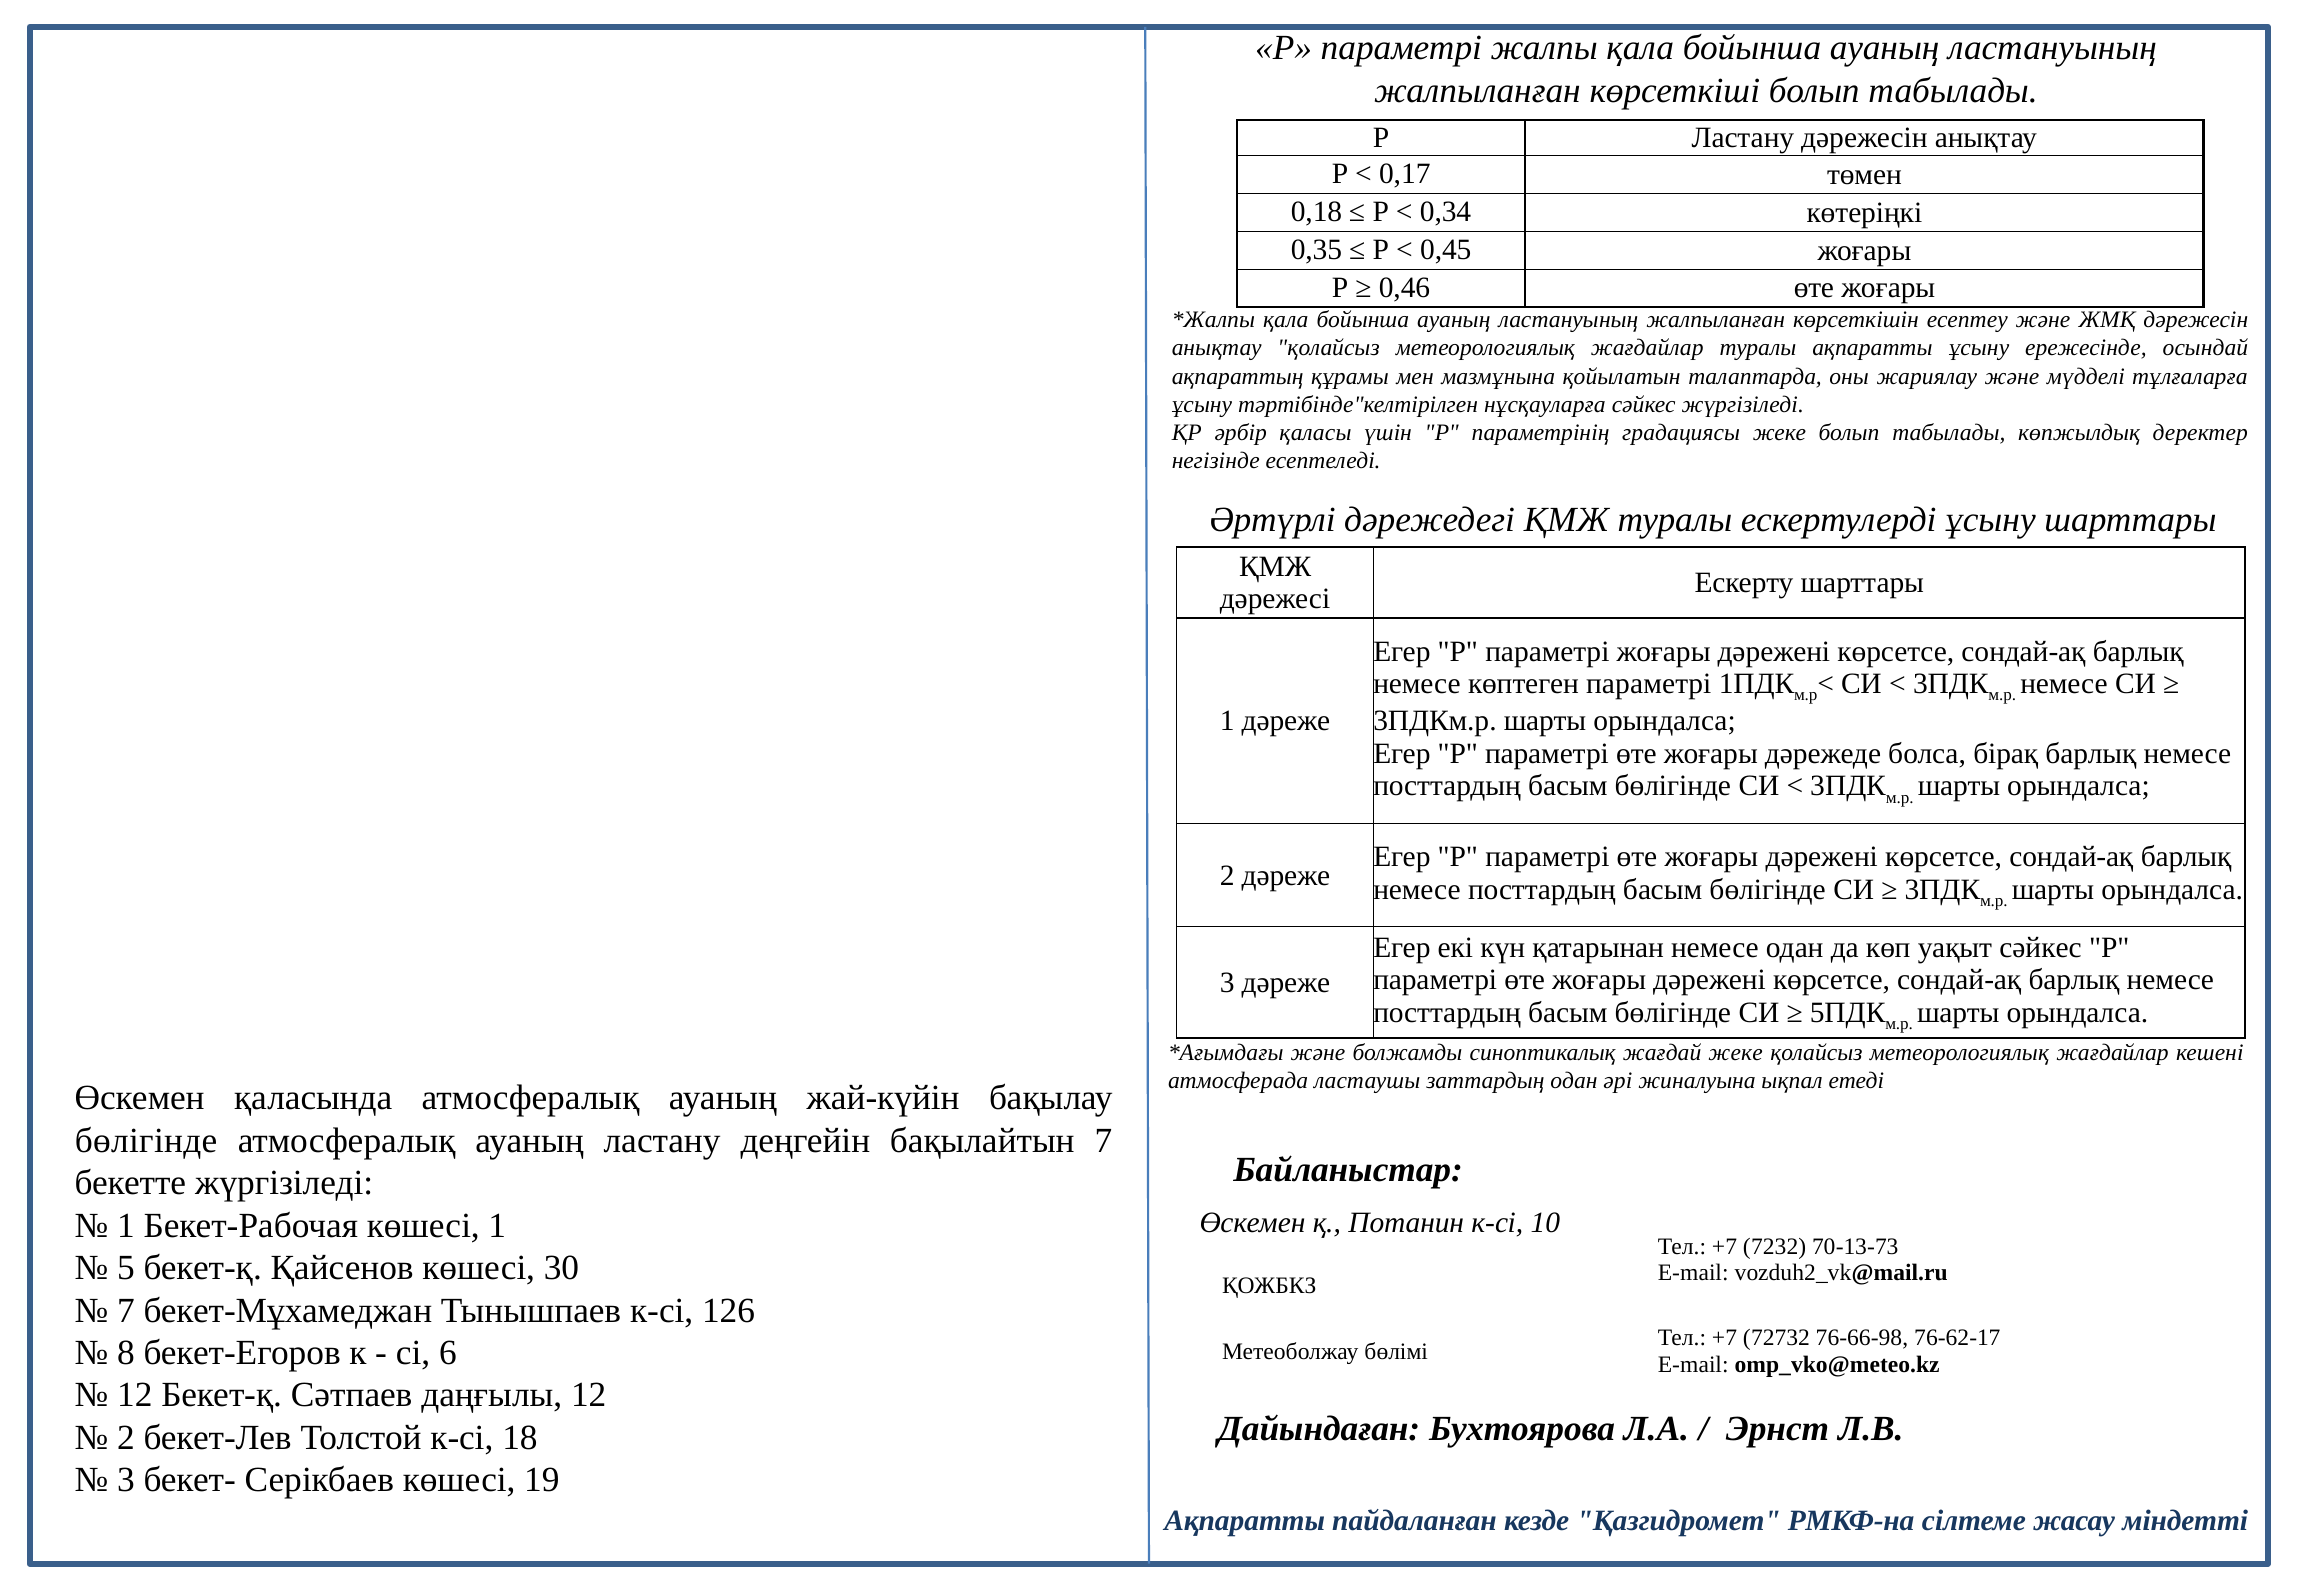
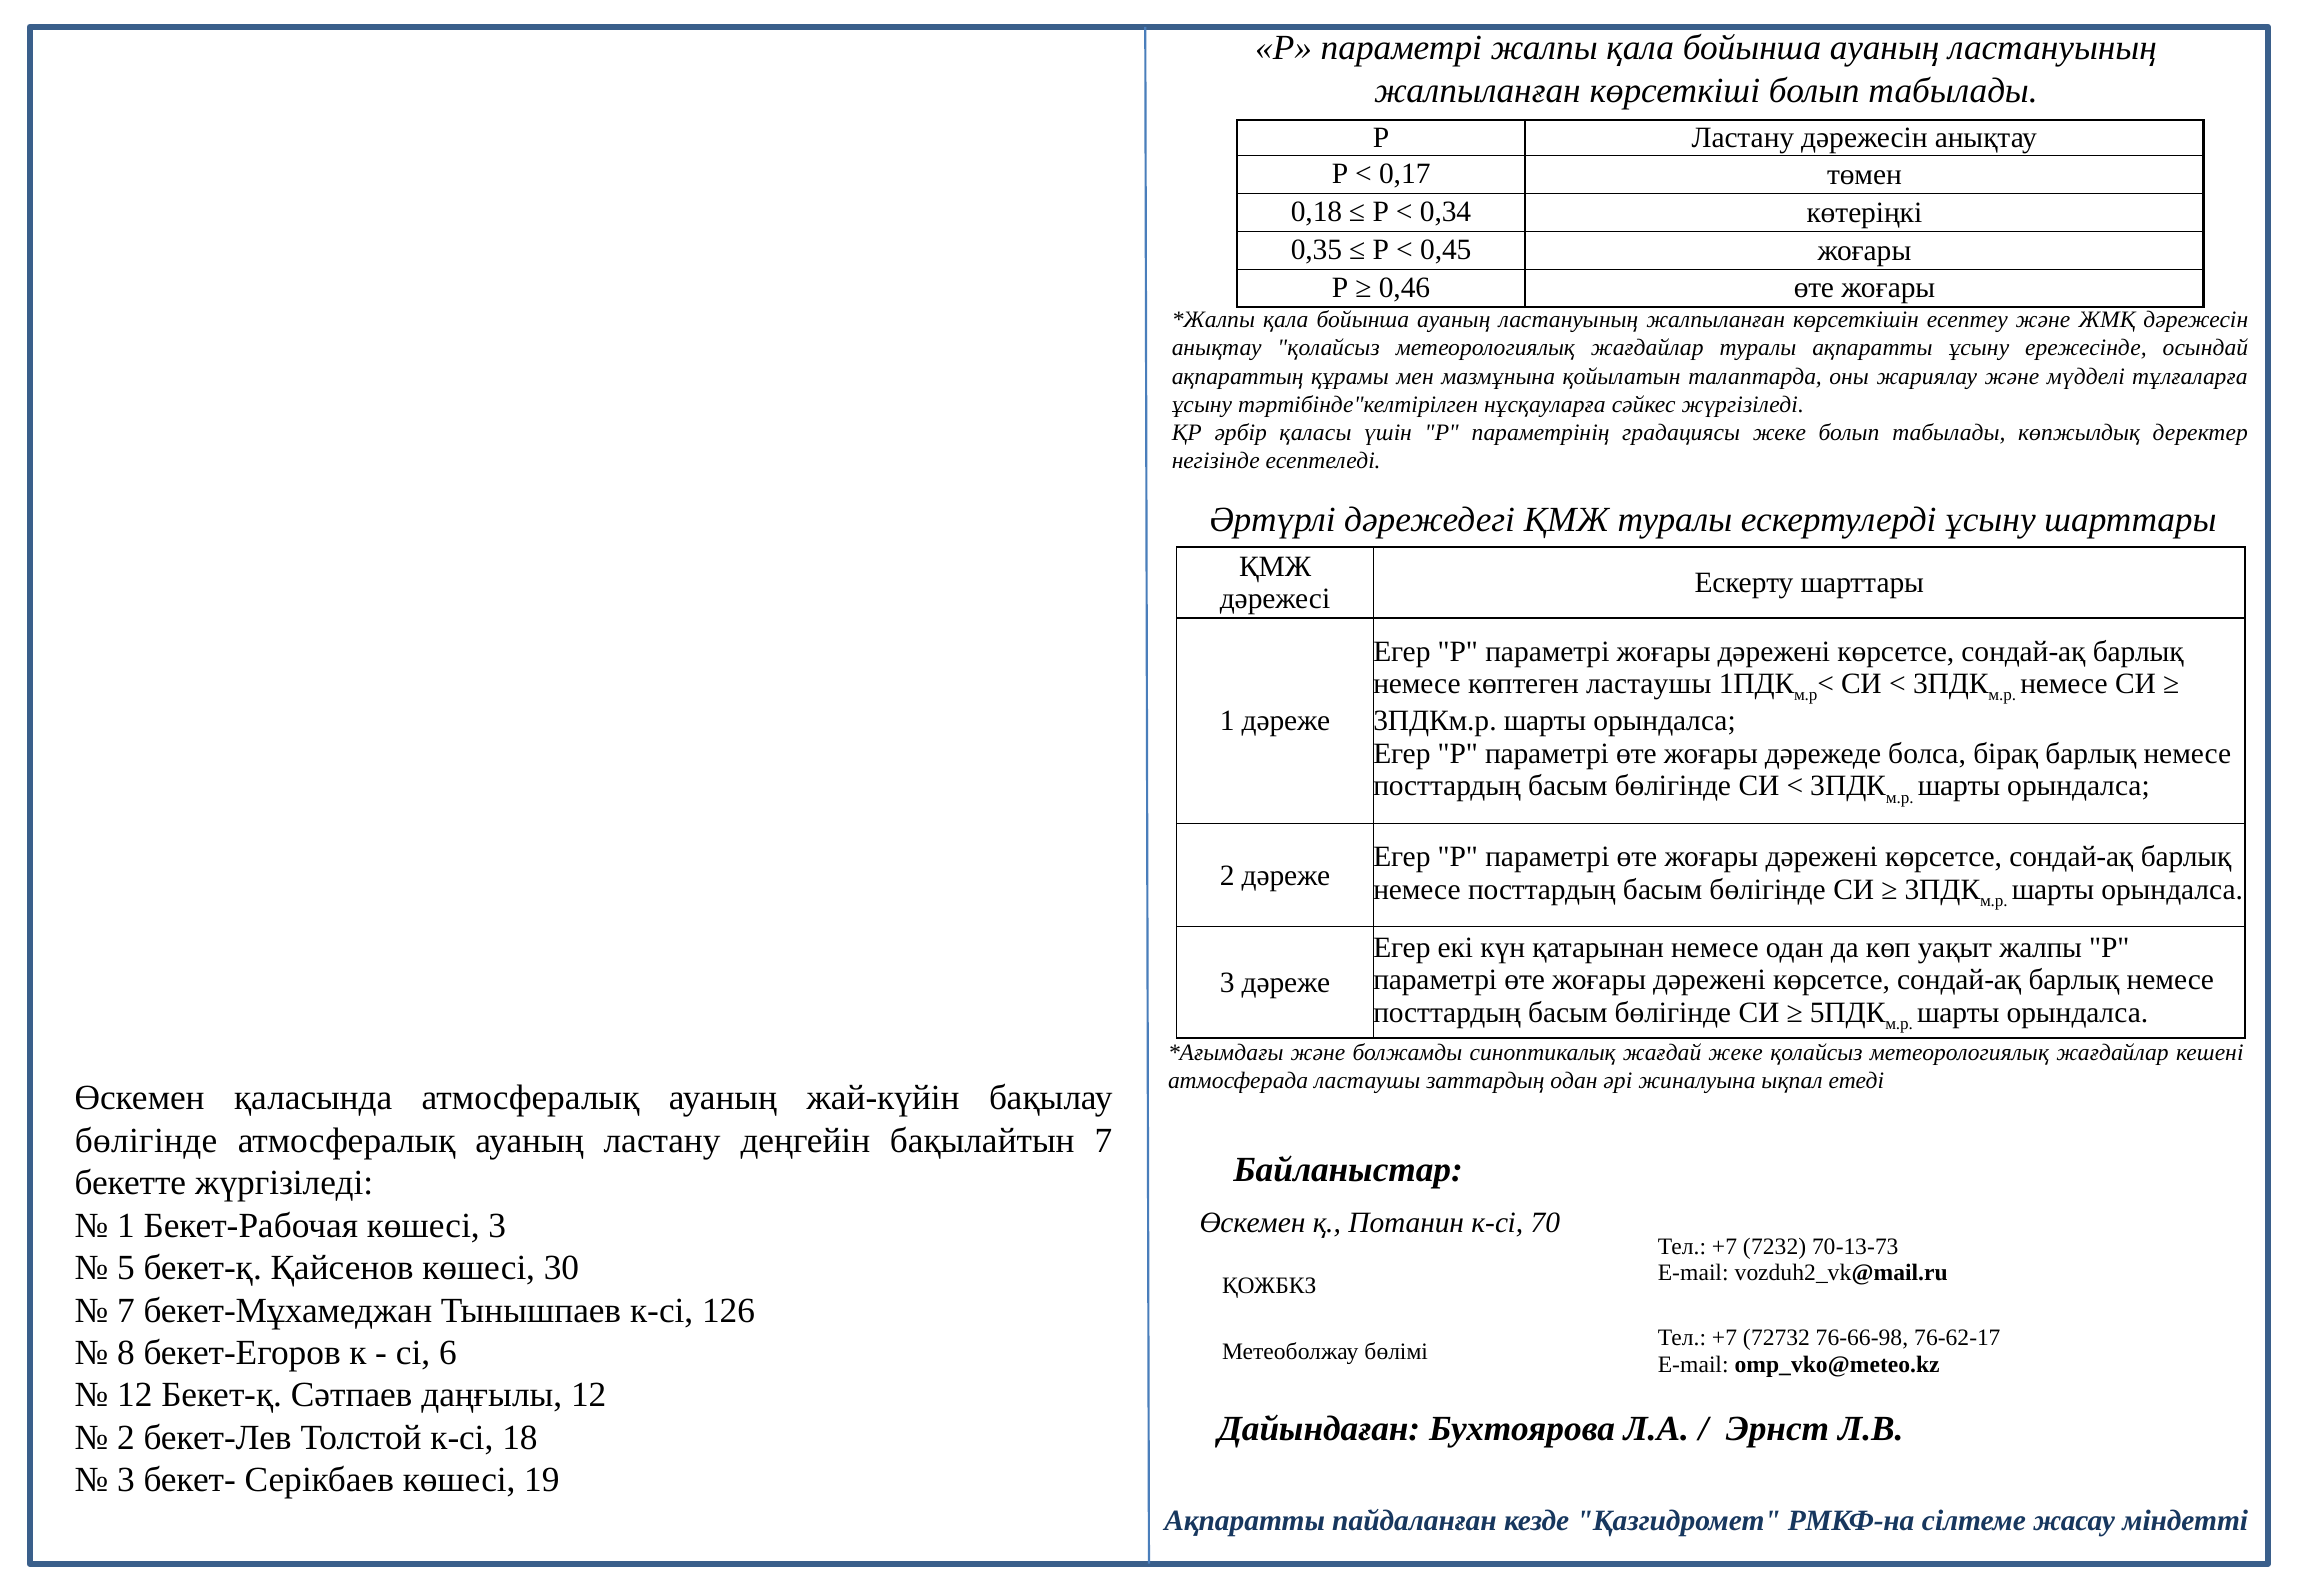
көптеген параметрі: параметрі -> ластаушы
уақыт сәйкес: сәйкес -> жалпы
10: 10 -> 70
көшесі 1: 1 -> 3
